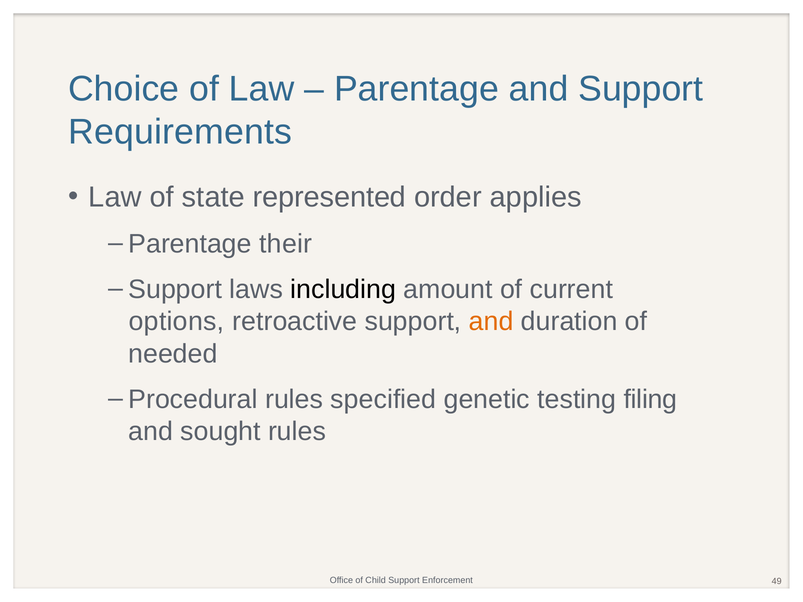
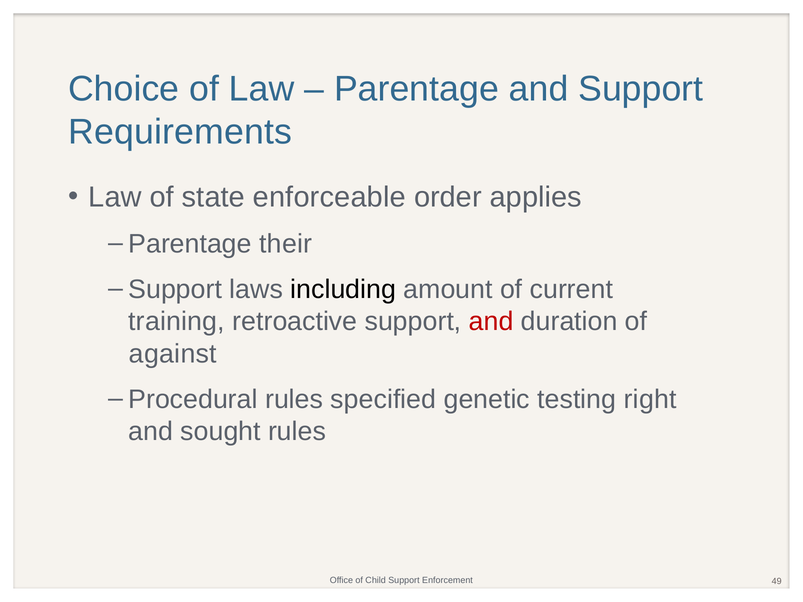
represented: represented -> enforceable
options: options -> training
and at (491, 322) colour: orange -> red
needed: needed -> against
filing: filing -> right
